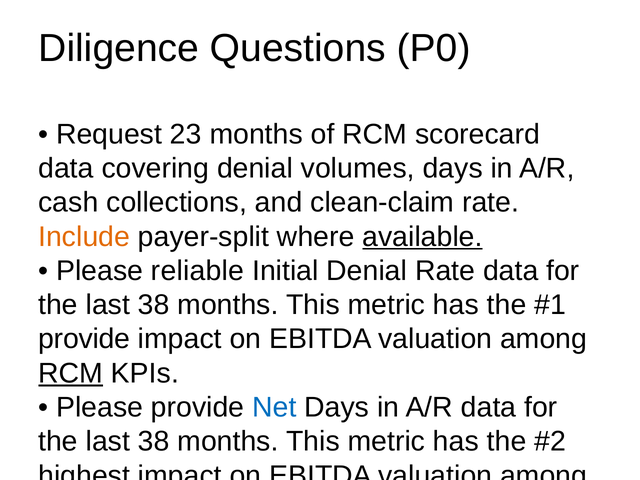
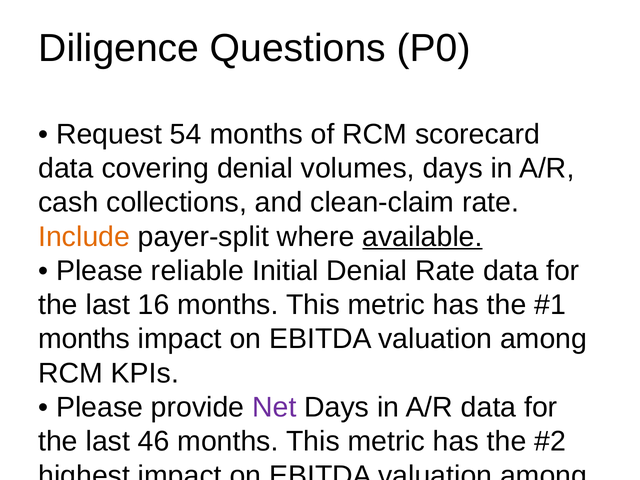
23: 23 -> 54
38 at (154, 305): 38 -> 16
provide at (84, 339): provide -> months
RCM at (71, 373) underline: present -> none
Net at (274, 407) colour: blue -> purple
38 at (154, 441): 38 -> 46
